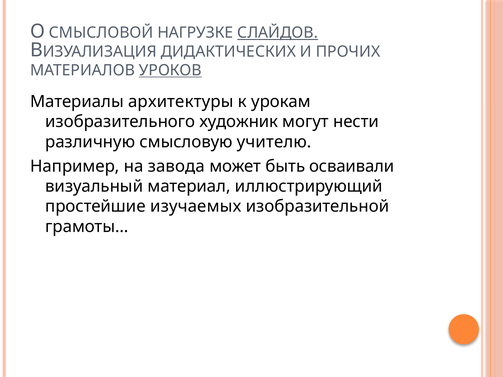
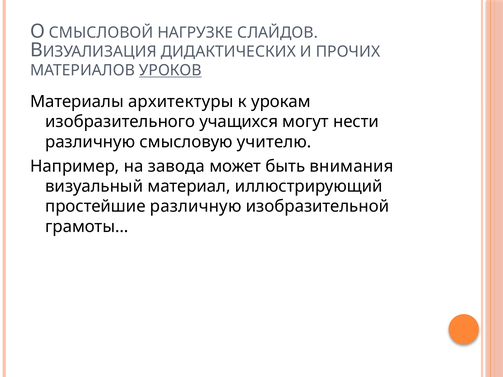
СЛАЙДОВ underline: present -> none
художник: художник -> учащихся
осваивали: осваивали -> внимания
простейшие изучаемых: изучаемых -> различную
